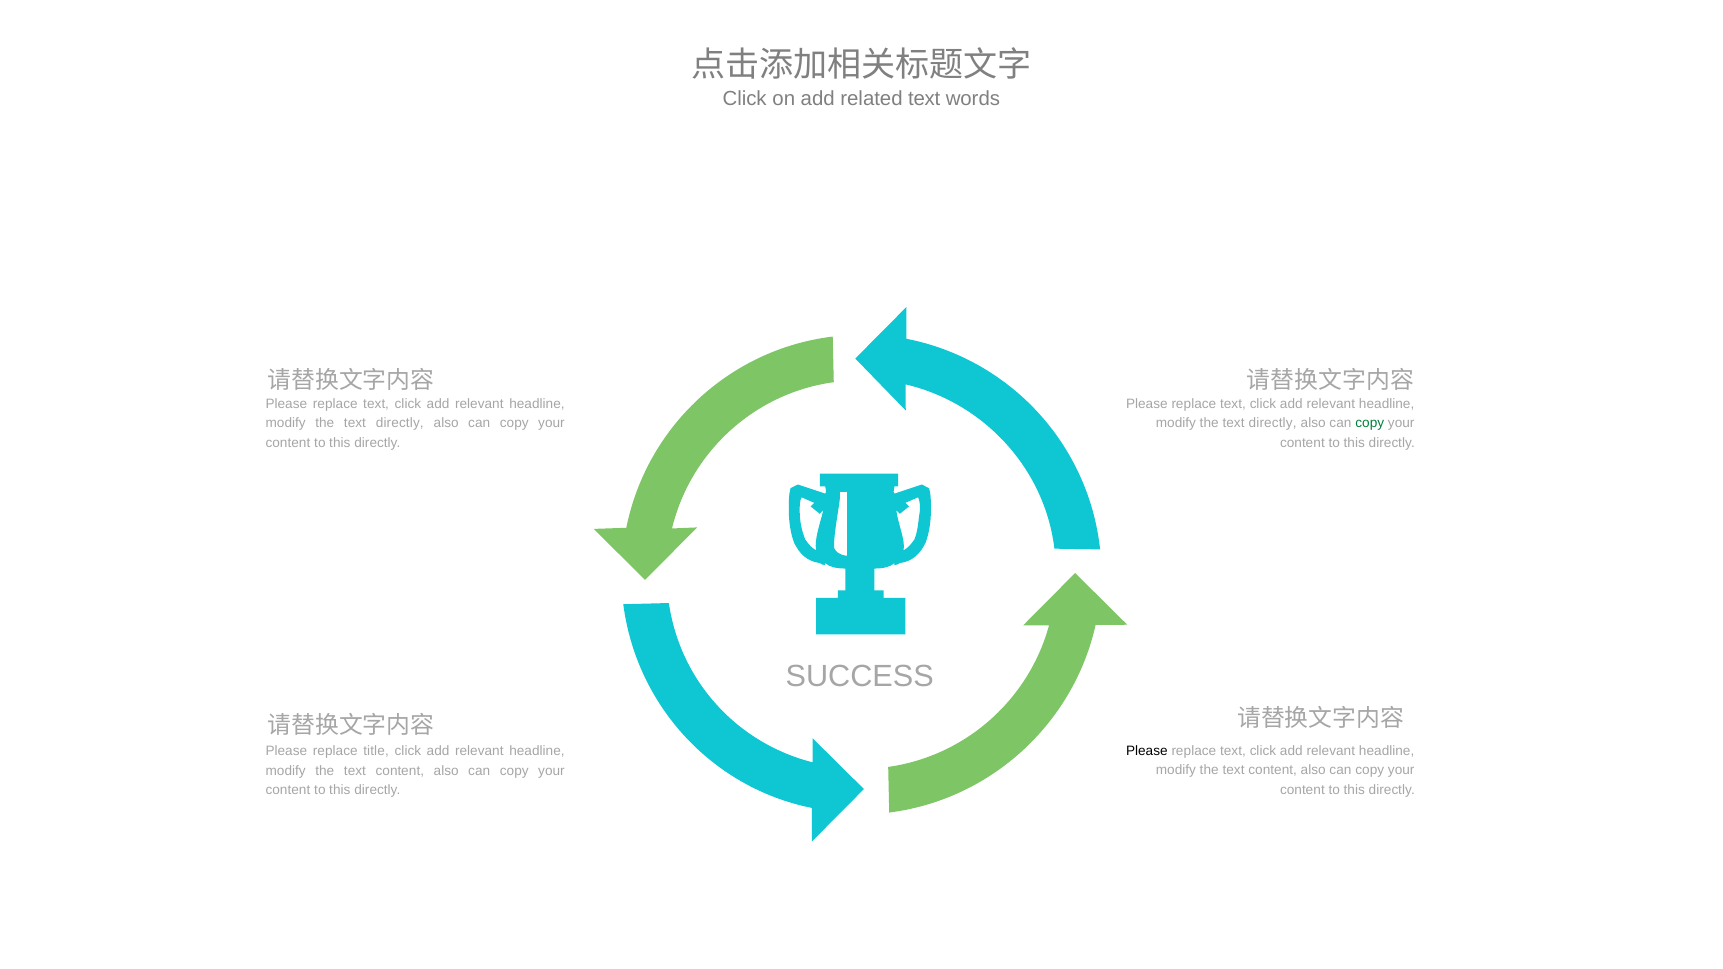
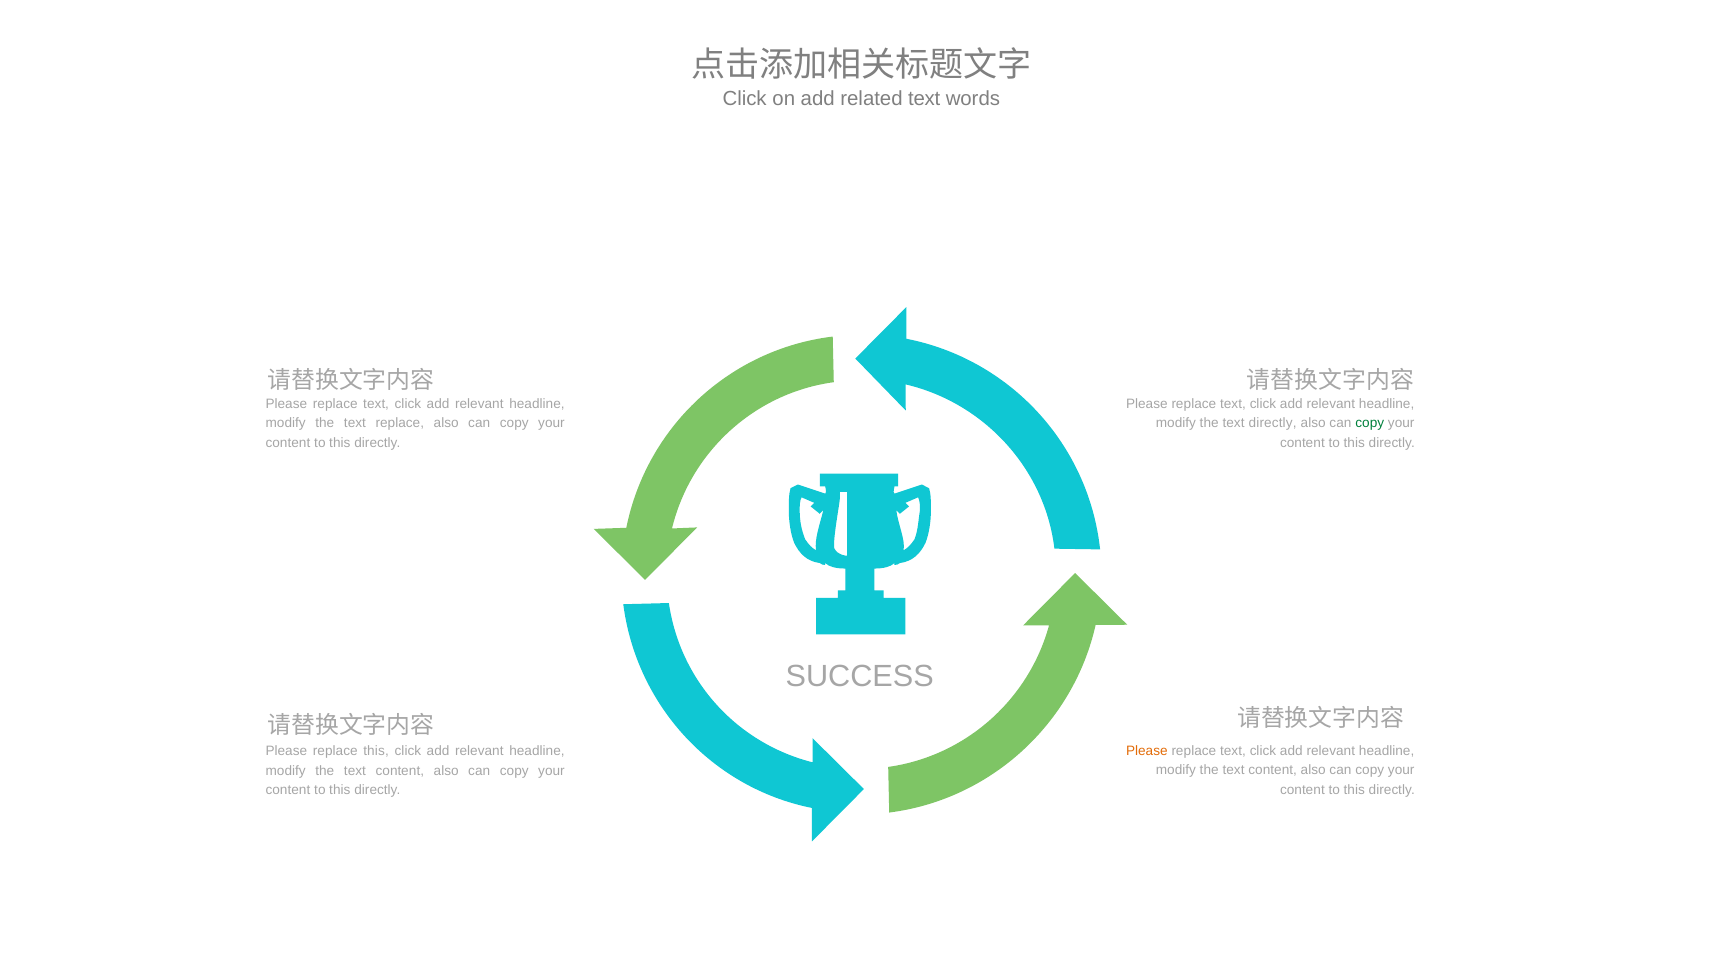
directly at (400, 423): directly -> replace
Please at (1147, 751) colour: black -> orange
replace title: title -> this
